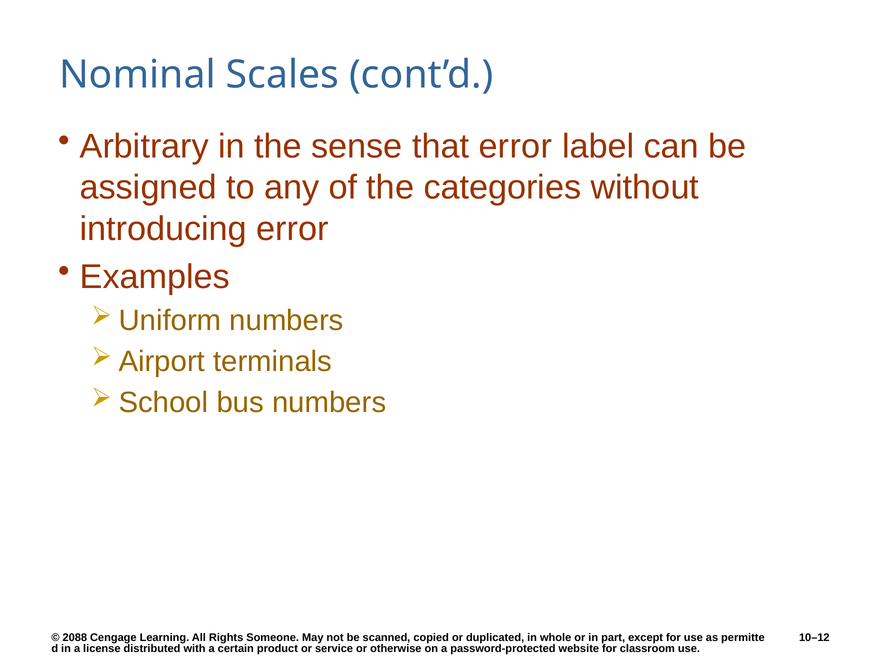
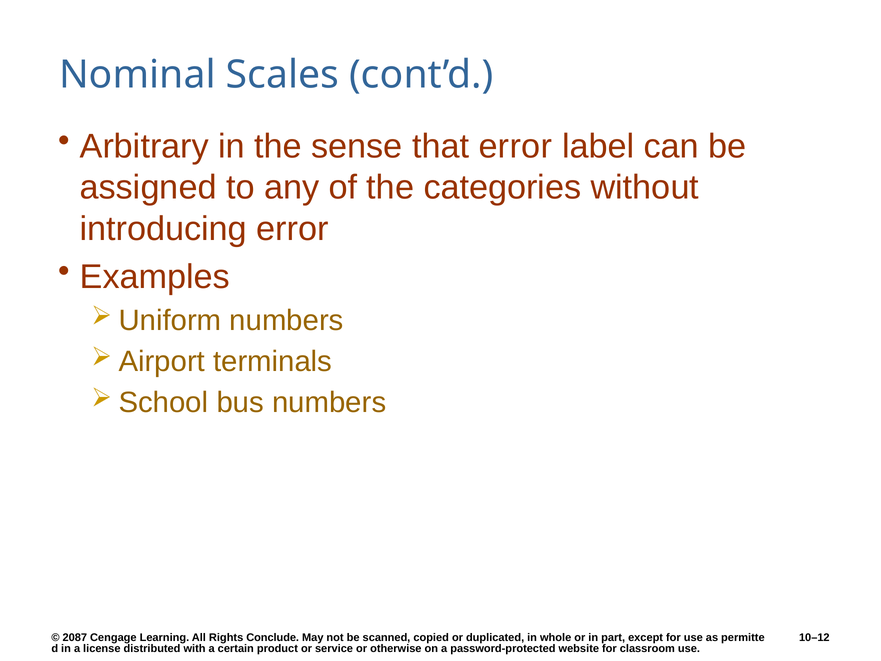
2088: 2088 -> 2087
Someone: Someone -> Conclude
